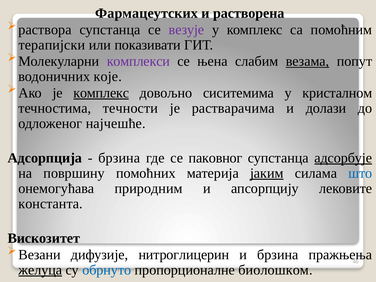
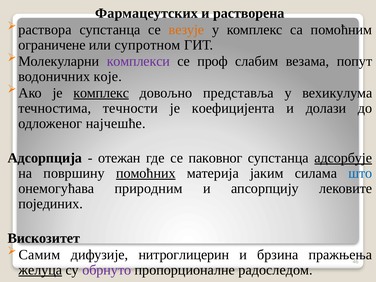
везује colour: purple -> orange
терапијски: терапијски -> ограничене
показивати: показивати -> супротном
њена: њена -> проф
везама underline: present -> none
сиситемима: сиситемима -> представља
кристалном: кристалном -> вехикулума
растварачима: растварачима -> коефицијента
брзина at (119, 158): брзина -> отежан
помоћних underline: none -> present
јаким underline: present -> none
константа: константа -> појединих
Везани: Везани -> Самим
обрнуто colour: blue -> purple
биолошком: биолошком -> радоследом
